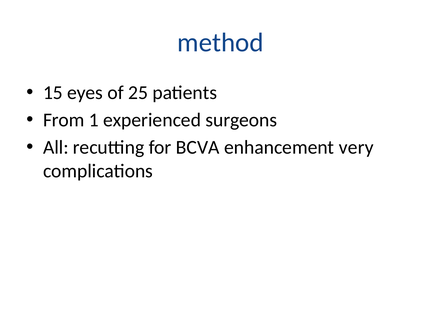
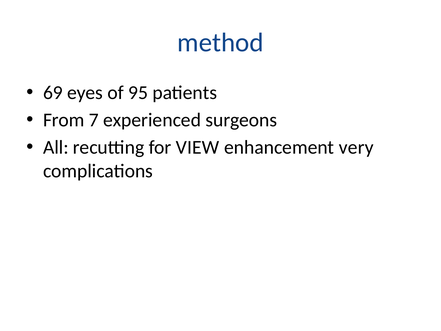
15: 15 -> 69
25: 25 -> 95
1: 1 -> 7
BCVA: BCVA -> VIEW
